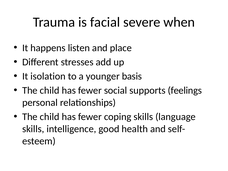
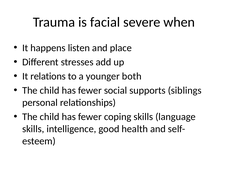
isolation: isolation -> relations
basis: basis -> both
feelings: feelings -> siblings
